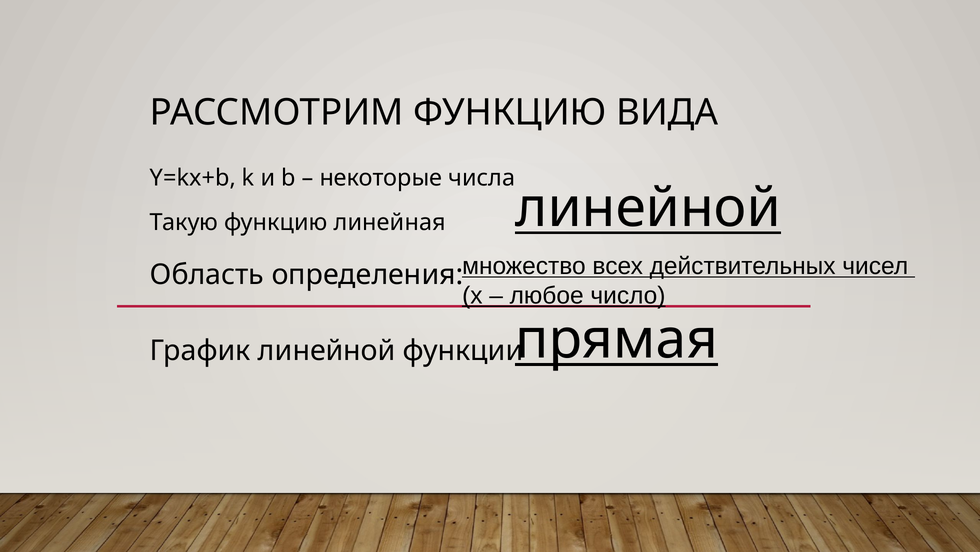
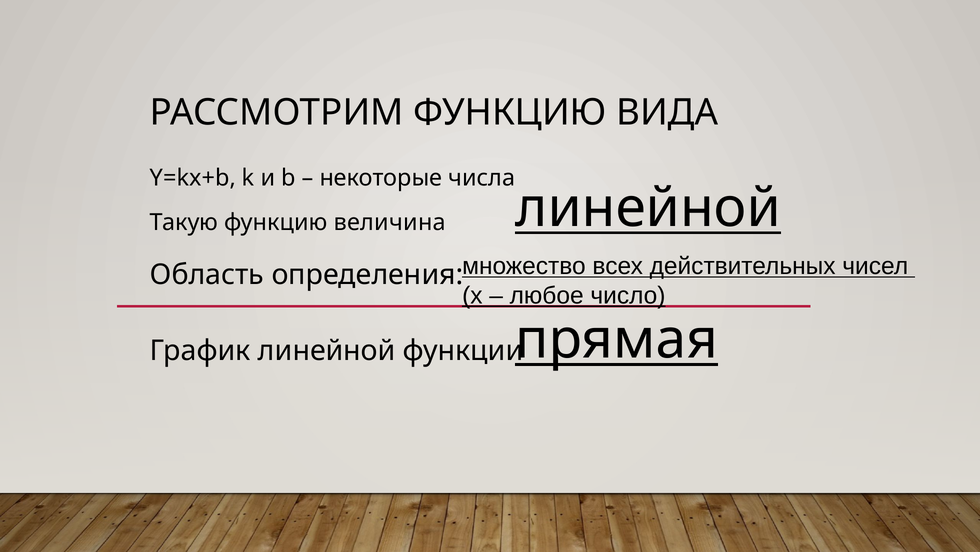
линейная: линейная -> величина
